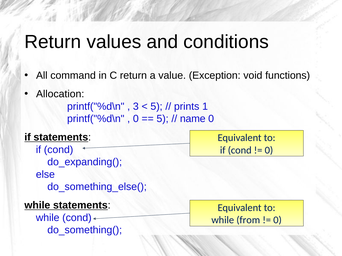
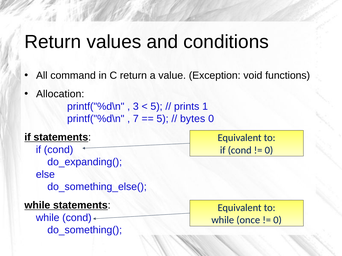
0 at (136, 119): 0 -> 7
name: name -> bytes
from: from -> once
